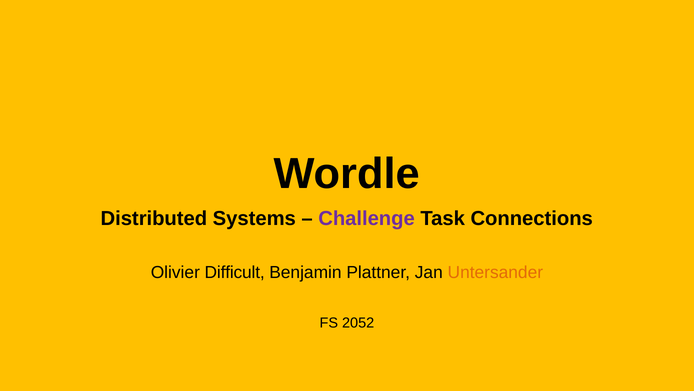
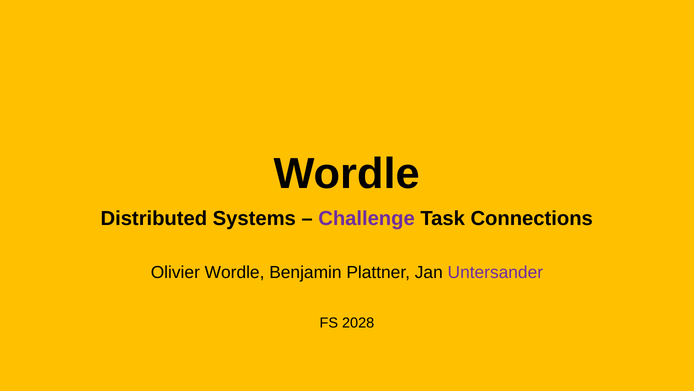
Olivier Difficult: Difficult -> Wordle
Untersander colour: orange -> purple
2052: 2052 -> 2028
